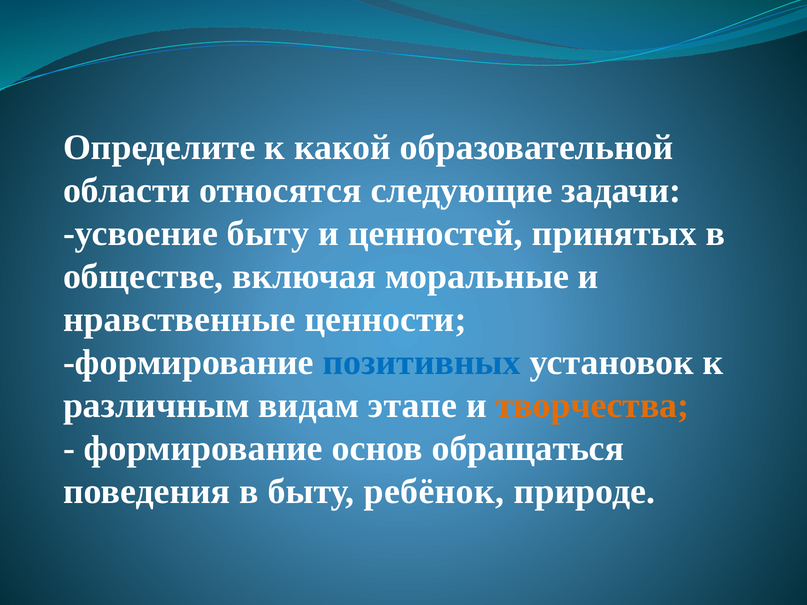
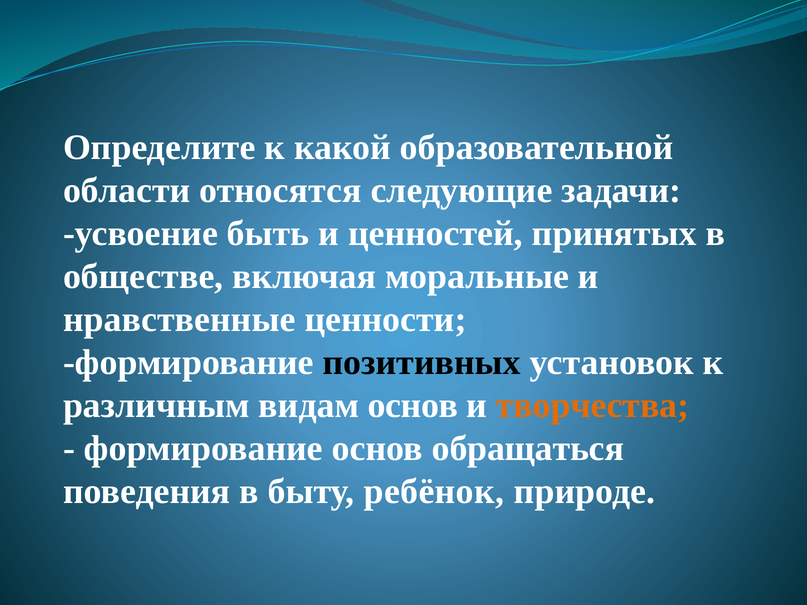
усвоение быту: быту -> быть
позитивных colour: blue -> black
видам этапе: этапе -> основ
